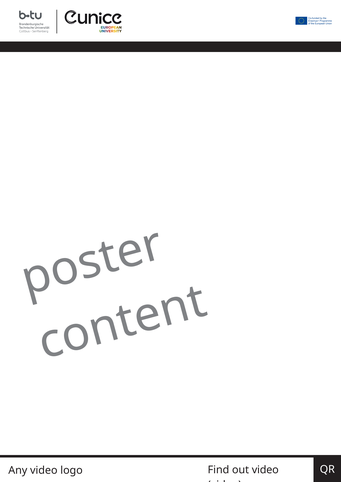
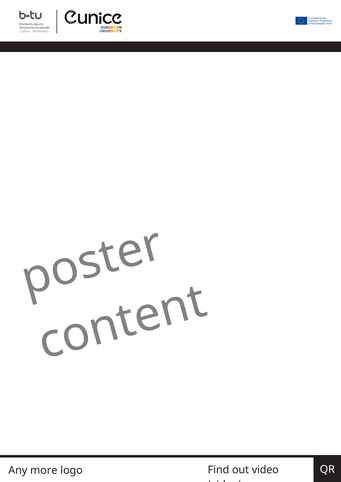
Any video: video -> more
